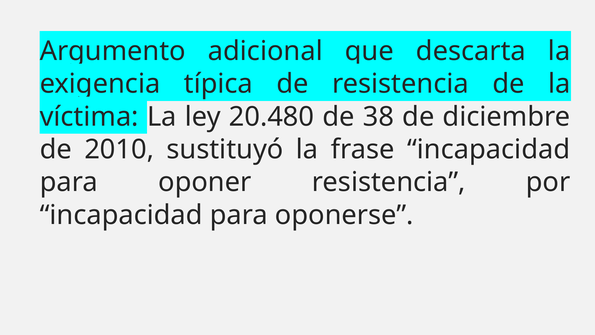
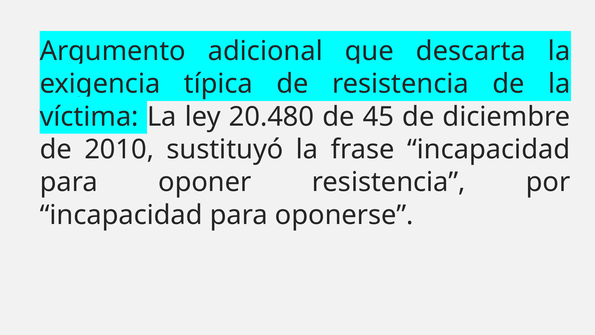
38: 38 -> 45
